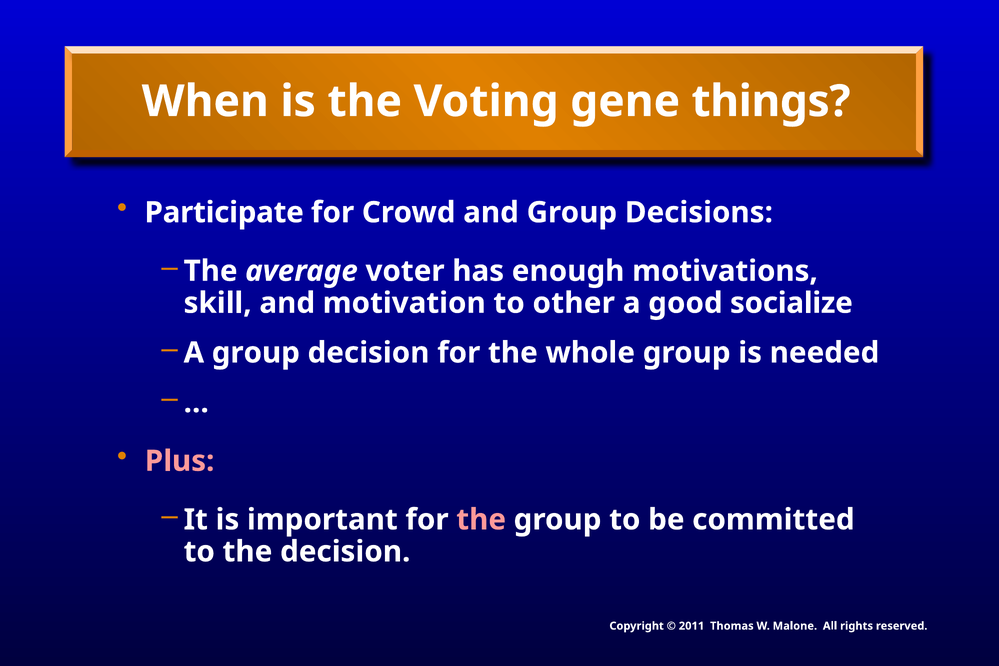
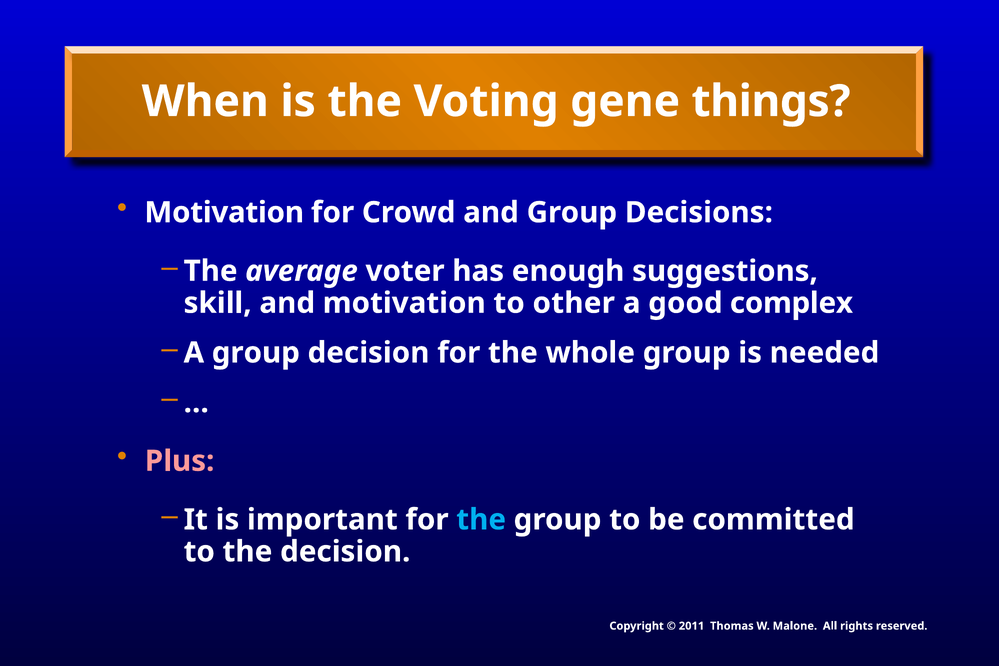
Participate at (224, 213): Participate -> Motivation
motivations: motivations -> suggestions
socialize: socialize -> complex
the at (481, 520) colour: pink -> light blue
